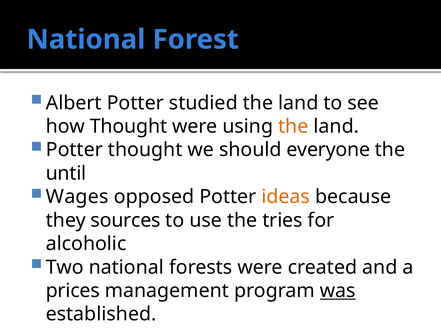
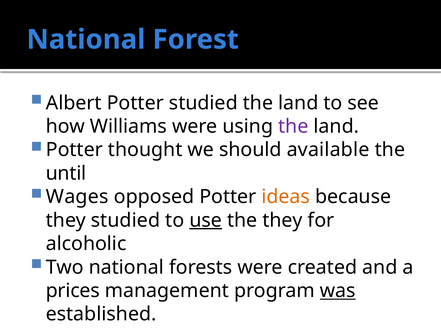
how Thought: Thought -> Williams
the at (293, 127) colour: orange -> purple
everyone: everyone -> available
they sources: sources -> studied
use underline: none -> present
the tries: tries -> they
